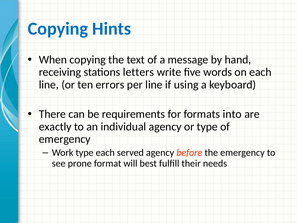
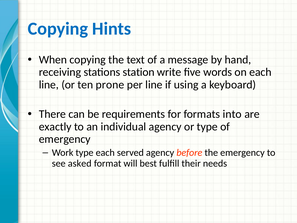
letters: letters -> station
errors: errors -> prone
prone: prone -> asked
